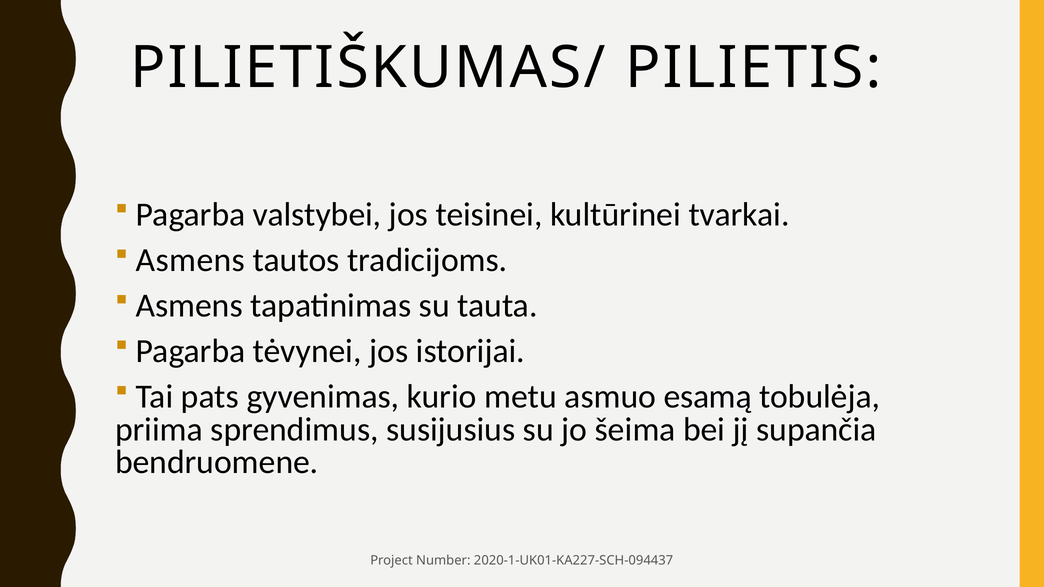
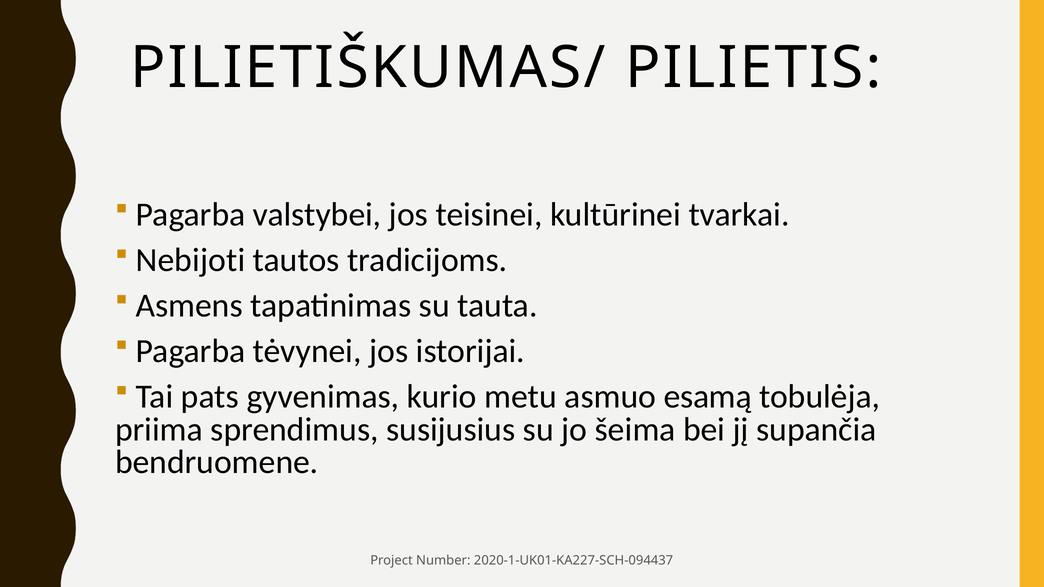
Asmens at (190, 260): Asmens -> Nebijoti
